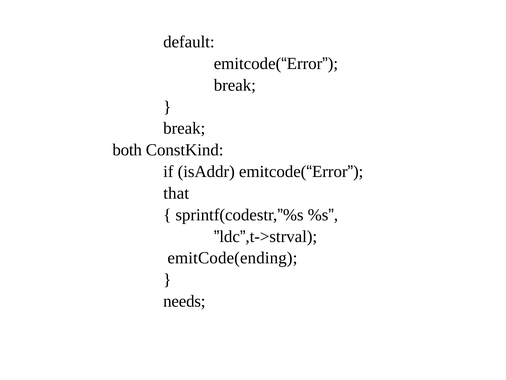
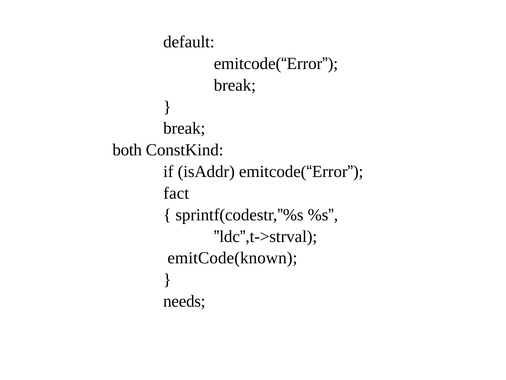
that: that -> fact
emitCode(ending: emitCode(ending -> emitCode(known
